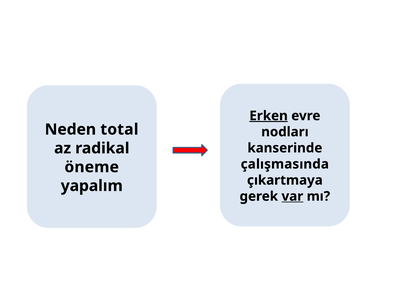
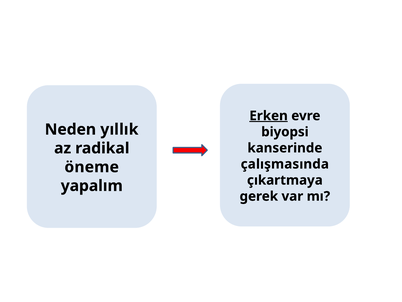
total: total -> yıllık
nodları: nodları -> biyopsi
var underline: present -> none
